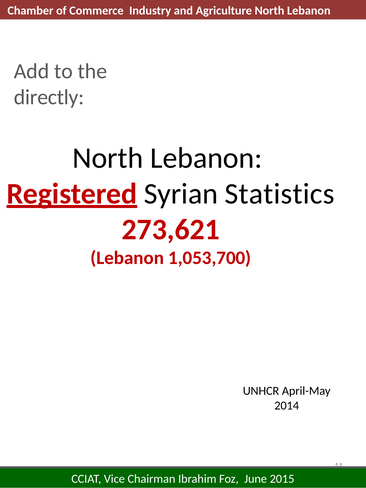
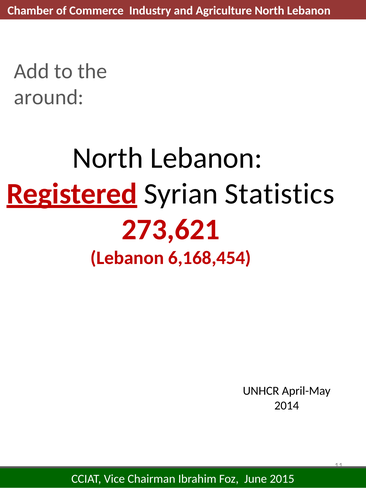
directly: directly -> around
1,053,700: 1,053,700 -> 6,168,454
